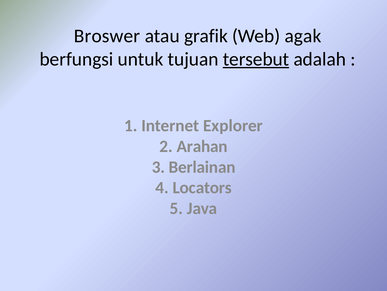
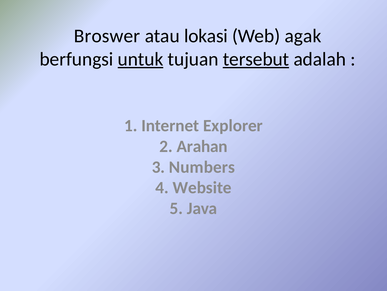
grafik: grafik -> lokasi
untuk underline: none -> present
Berlainan: Berlainan -> Numbers
Locators: Locators -> Website
